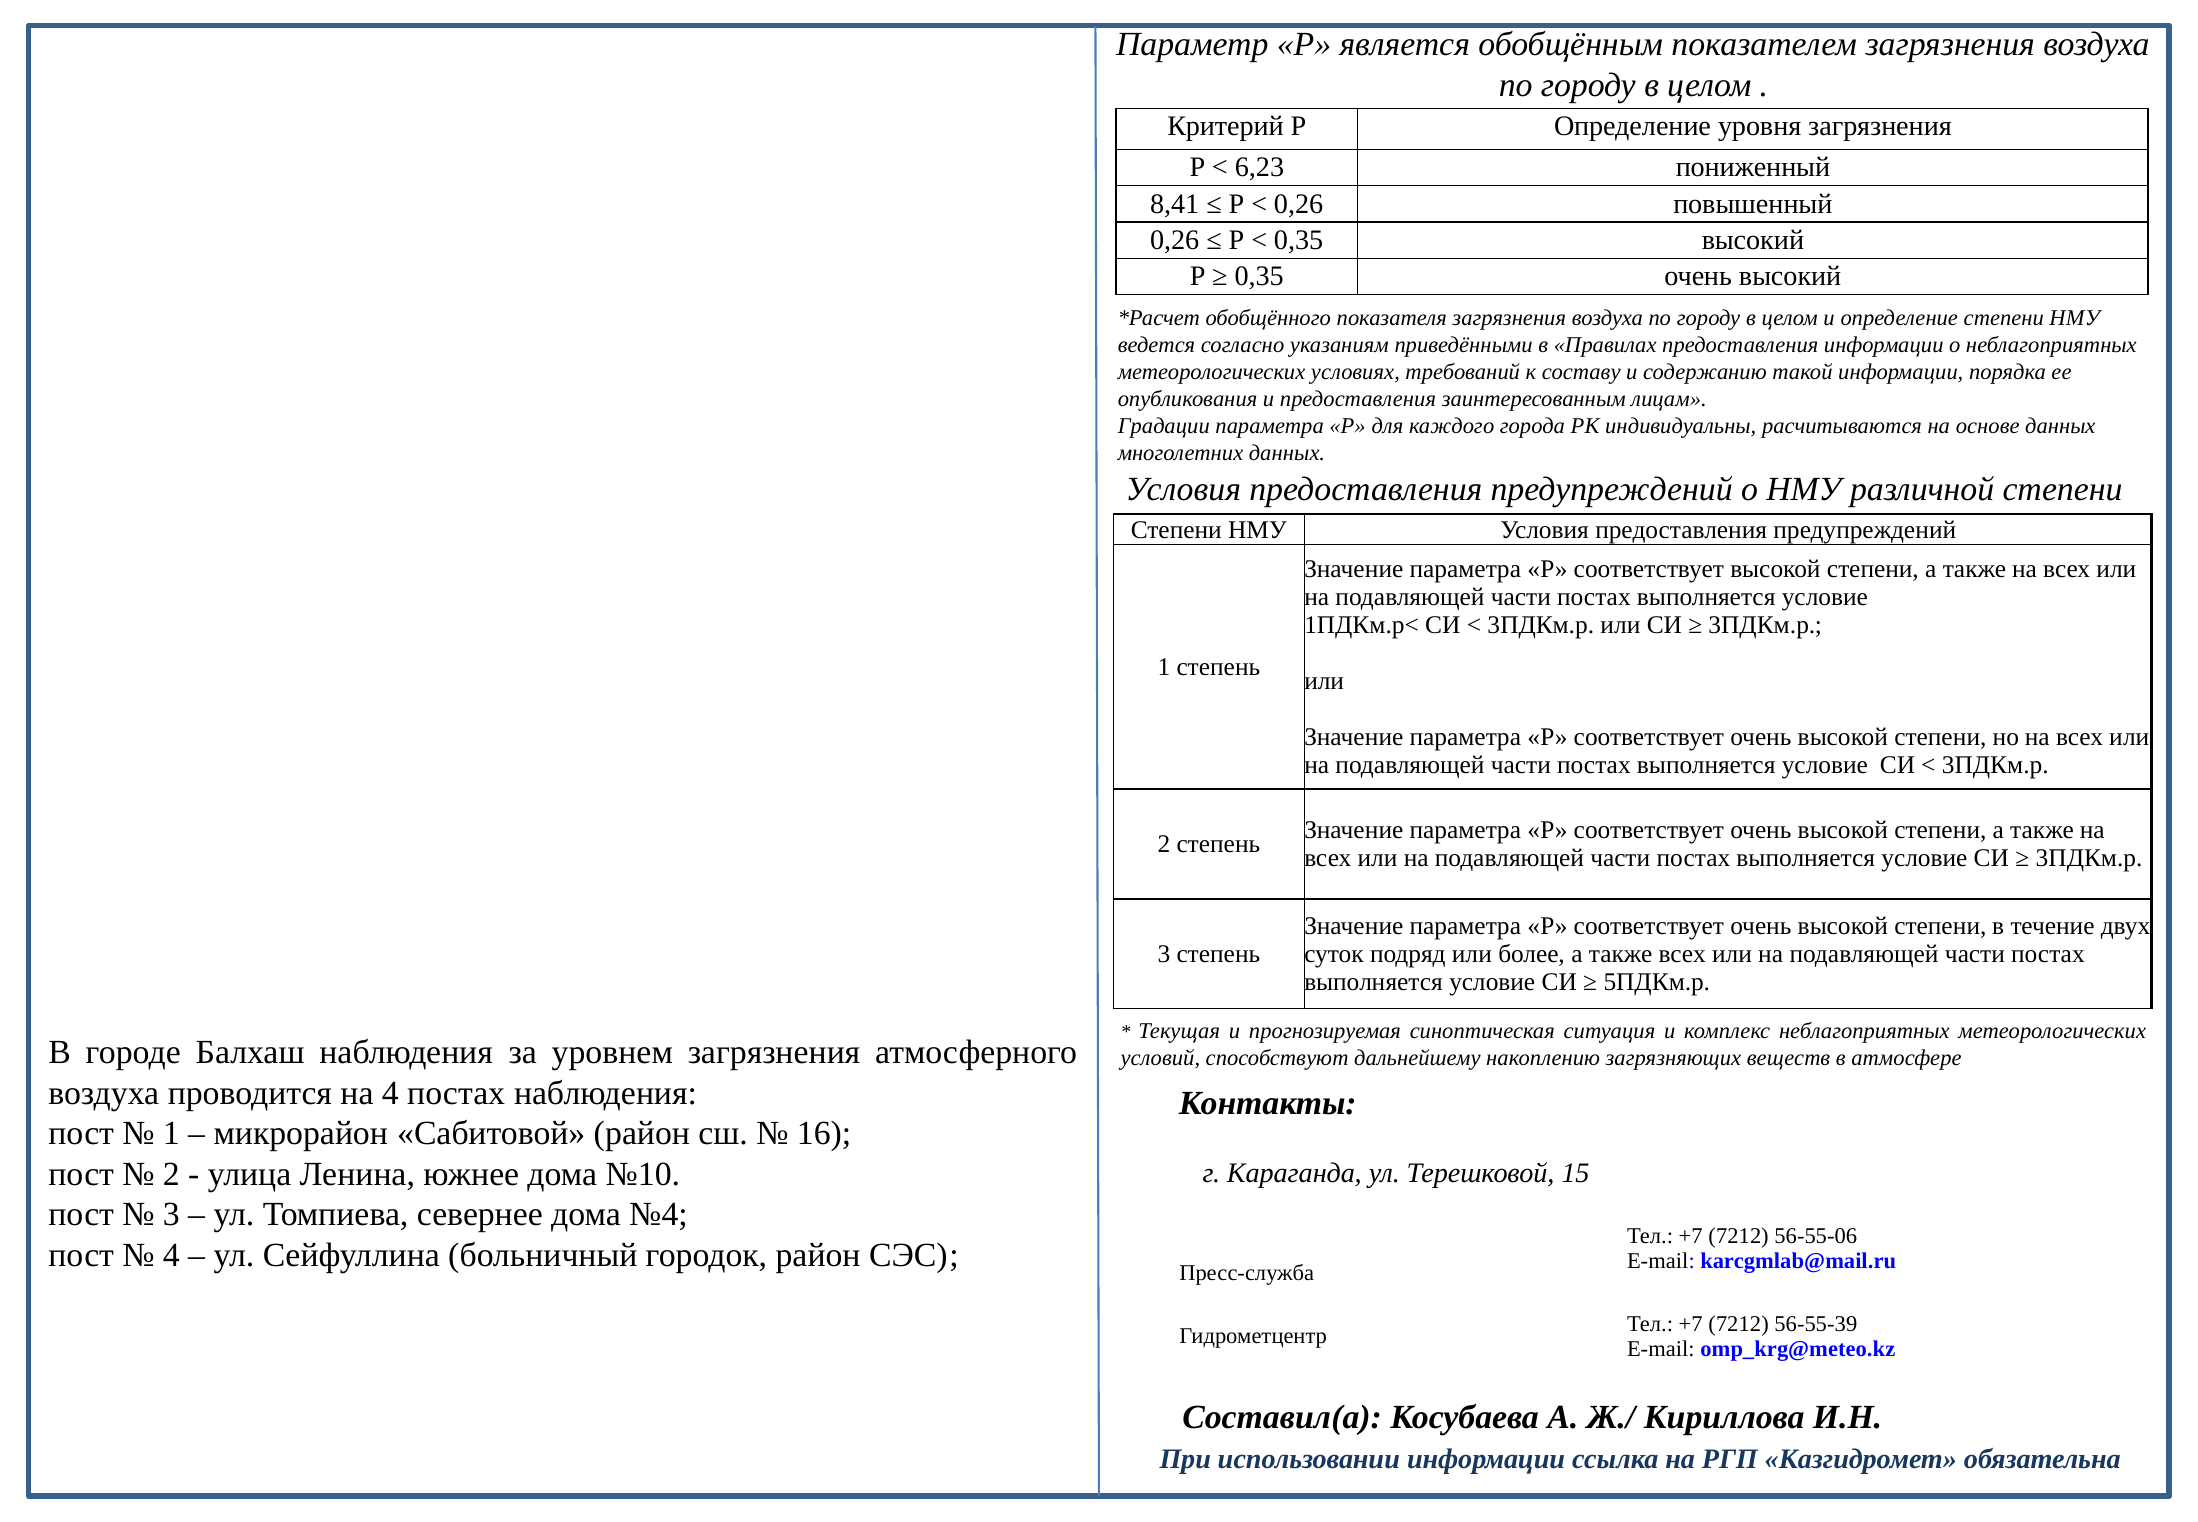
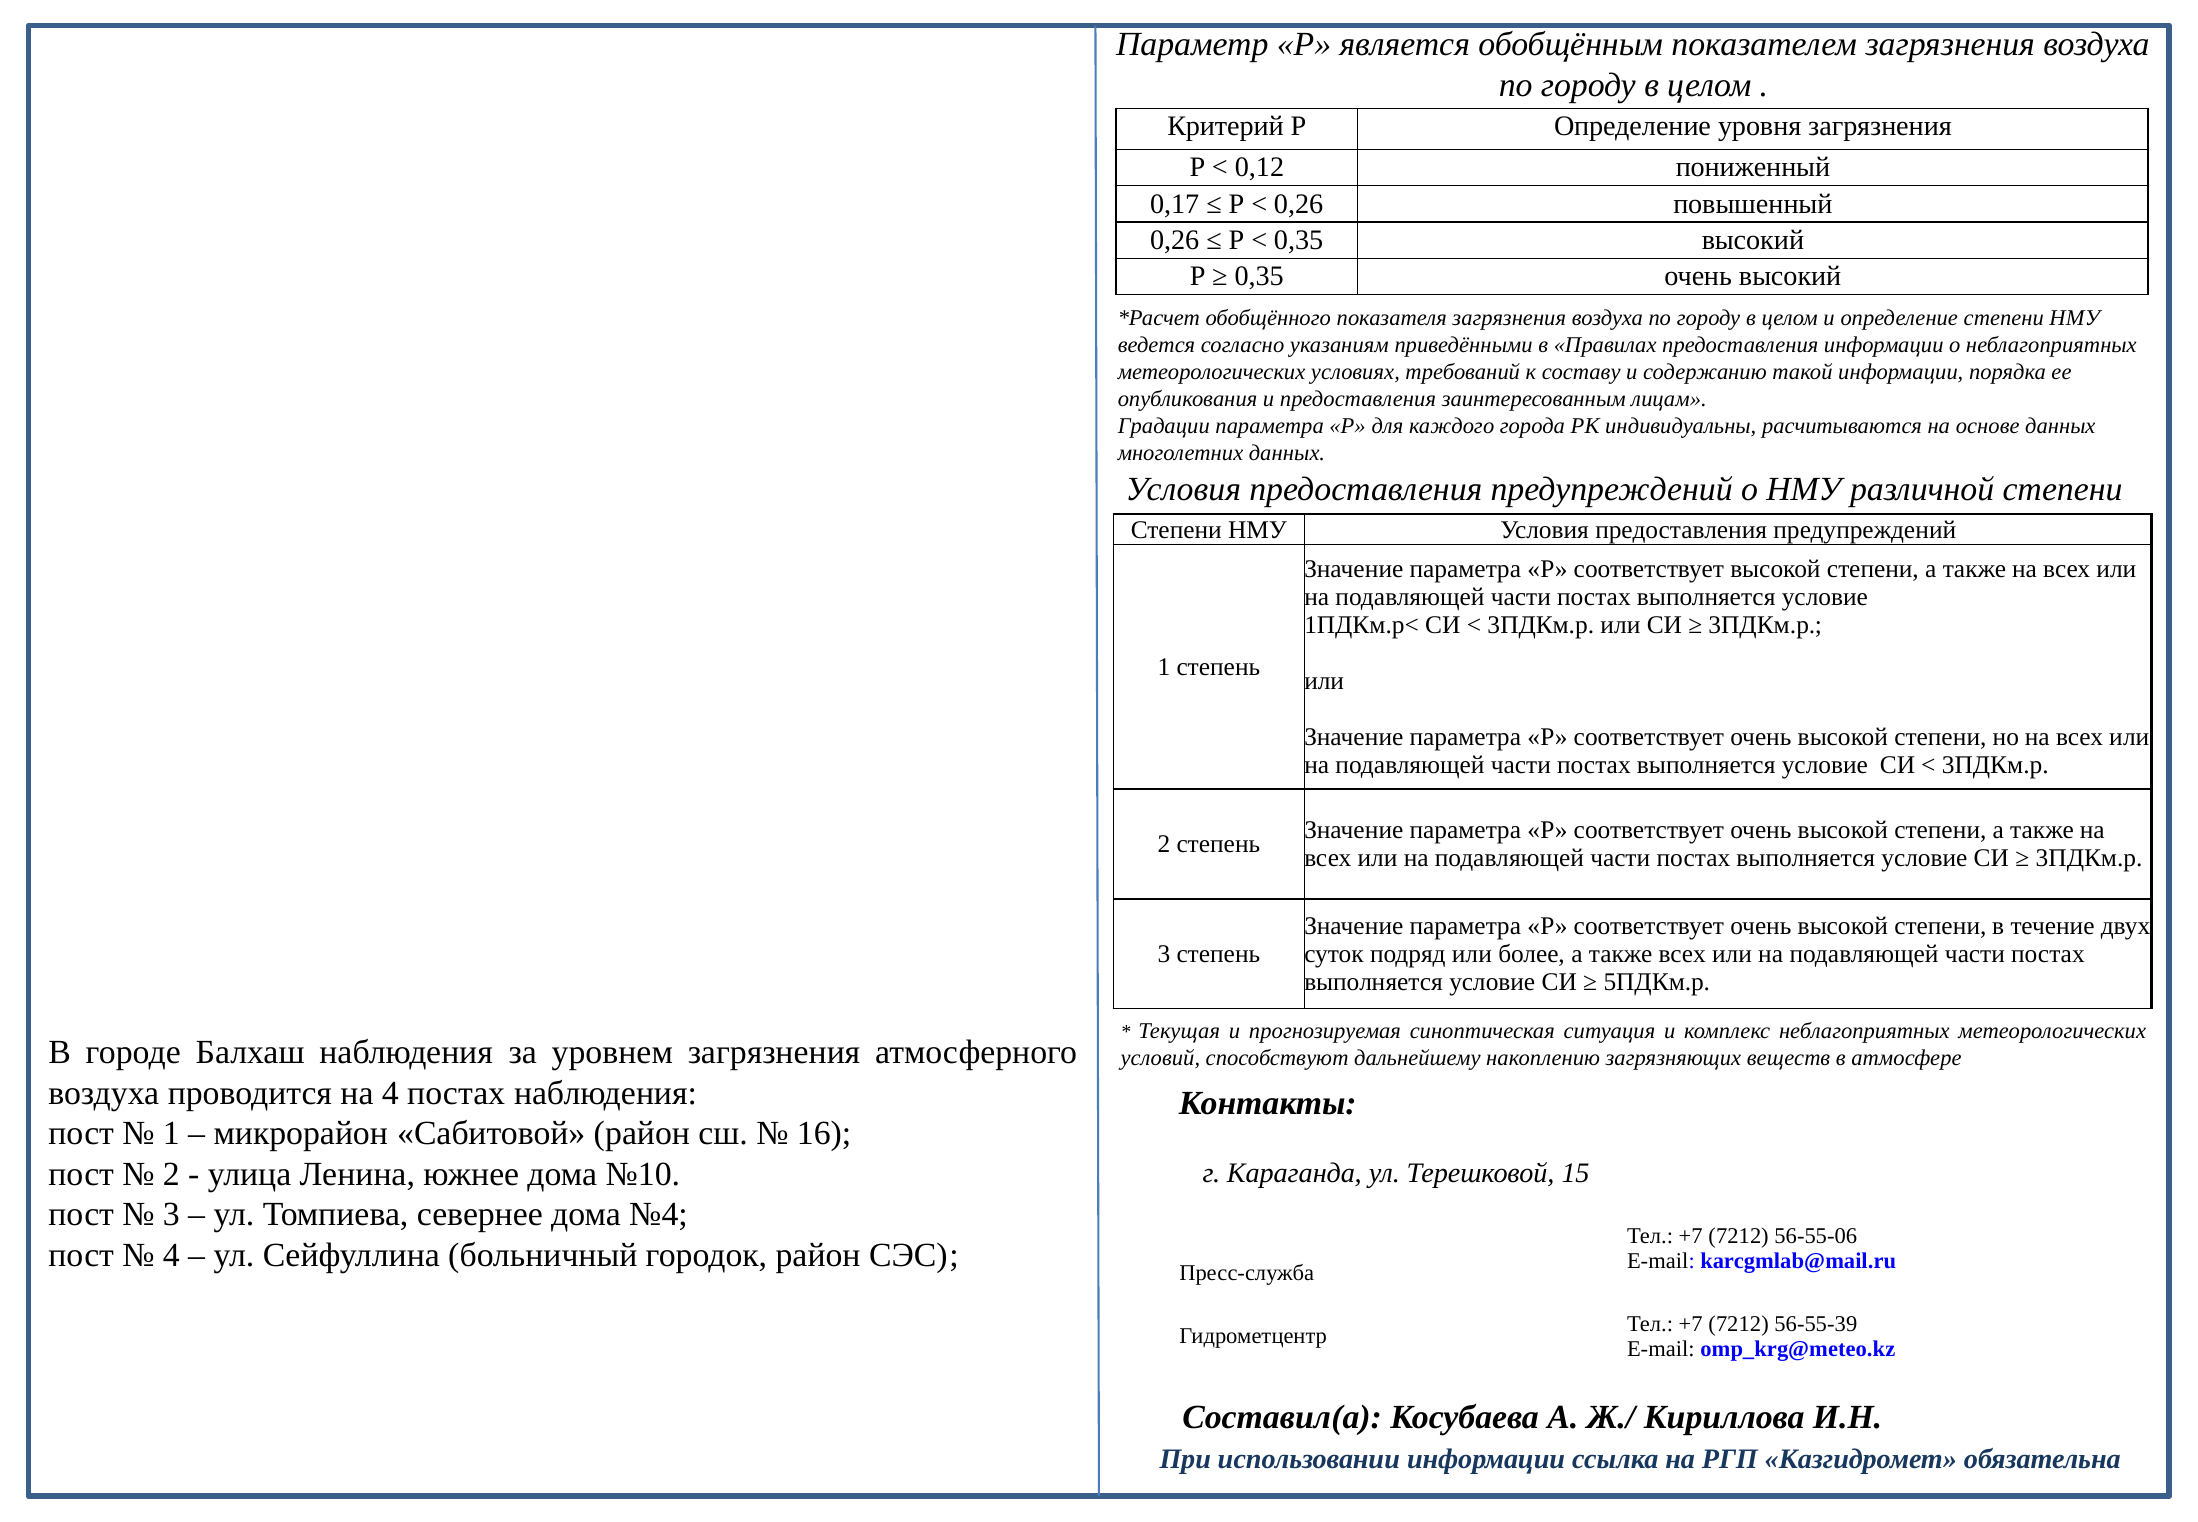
6,23: 6,23 -> 0,12
8,41: 8,41 -> 0,17
